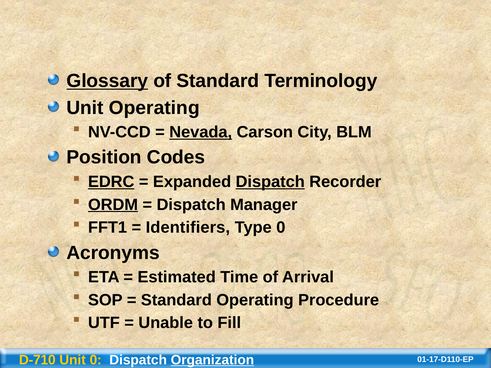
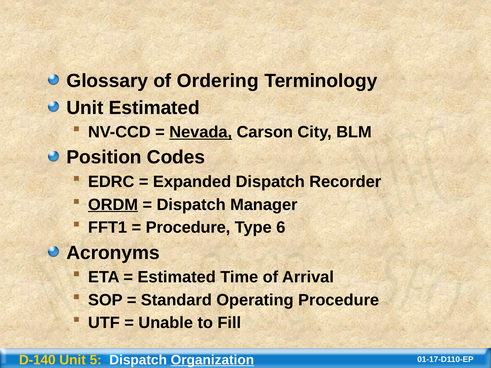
Glossary underline: present -> none
of Standard: Standard -> Ordering
Unit Operating: Operating -> Estimated
EDRC underline: present -> none
Dispatch at (270, 182) underline: present -> none
Identifiers at (188, 228): Identifiers -> Procedure
Type 0: 0 -> 6
D-710: D-710 -> D-140
Unit 0: 0 -> 5
